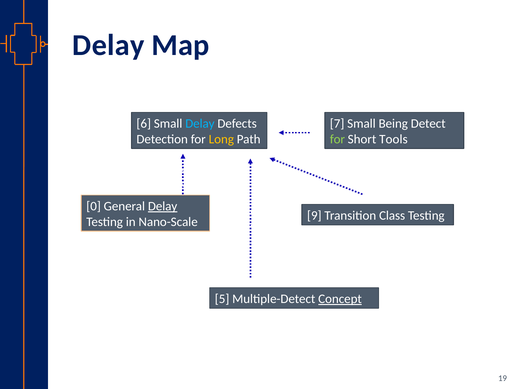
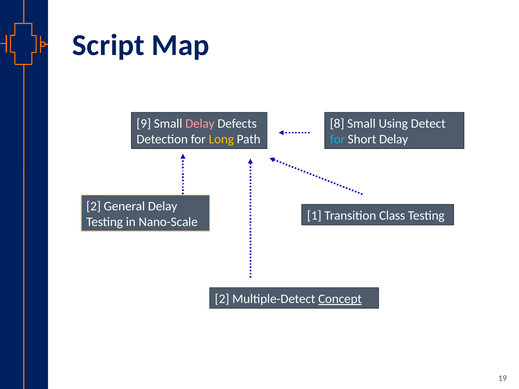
Delay at (108, 45): Delay -> Script
6: 6 -> 9
Delay at (200, 124) colour: light blue -> pink
7: 7 -> 8
Being: Being -> Using
for at (337, 139) colour: light green -> light blue
Short Tools: Tools -> Delay
0 at (94, 206): 0 -> 2
Delay at (163, 206) underline: present -> none
9: 9 -> 1
5 at (222, 299): 5 -> 2
